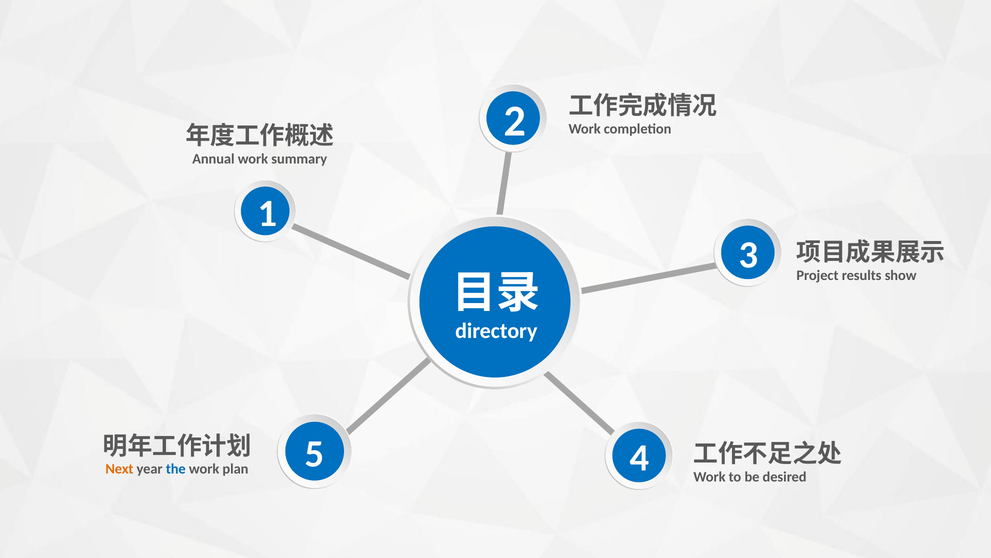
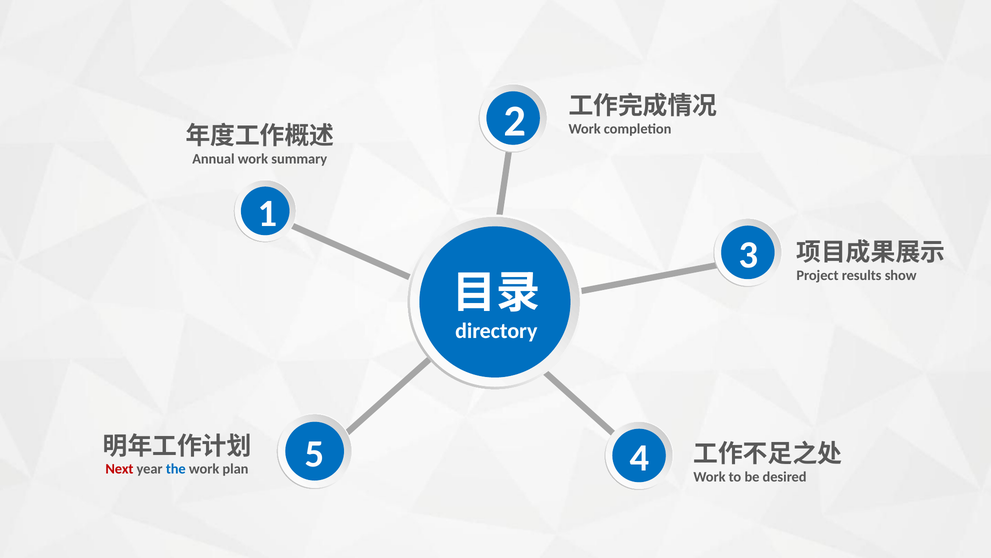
Next colour: orange -> red
